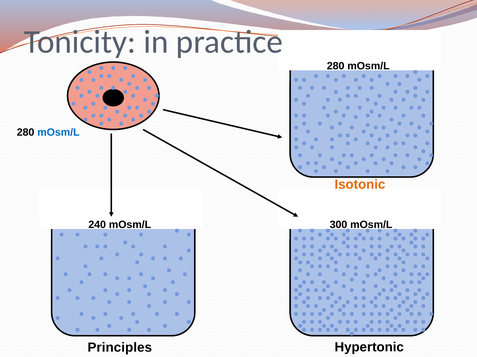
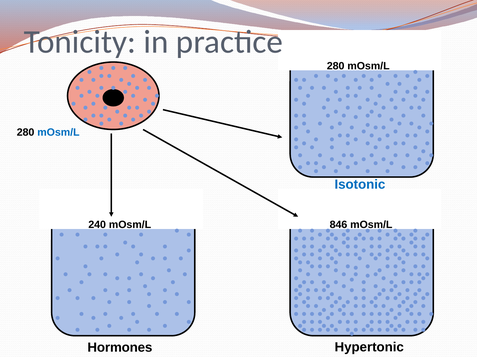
Isotonic colour: orange -> blue
300: 300 -> 846
Principles: Principles -> Hormones
